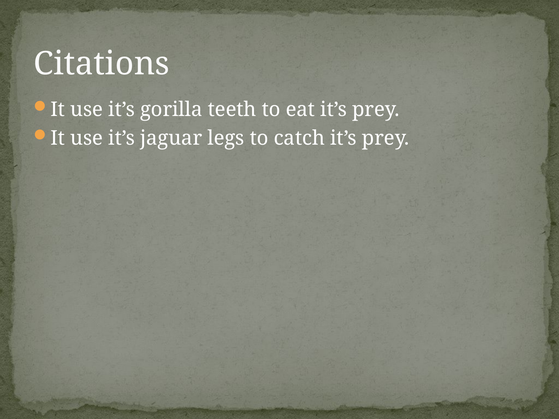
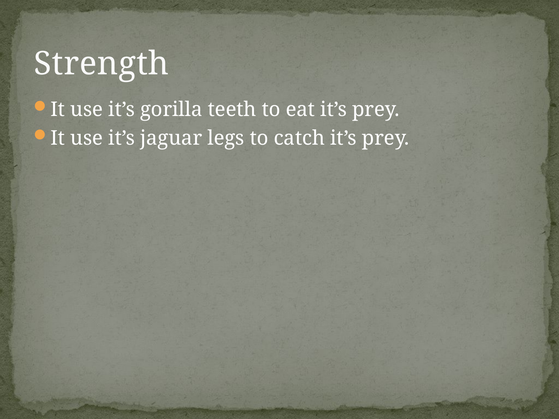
Citations: Citations -> Strength
